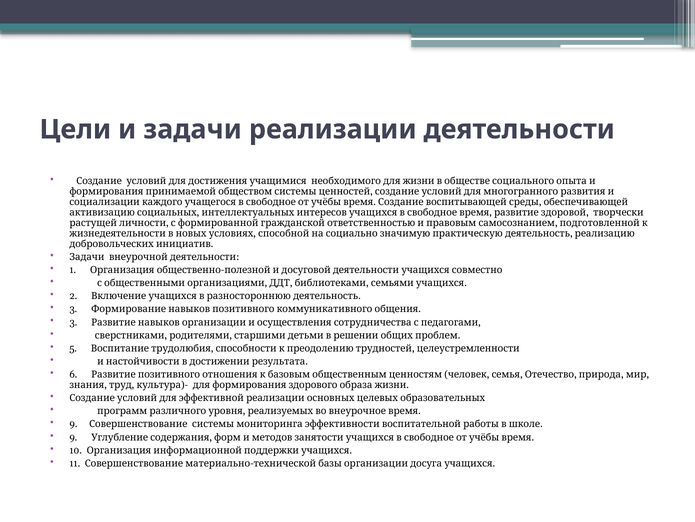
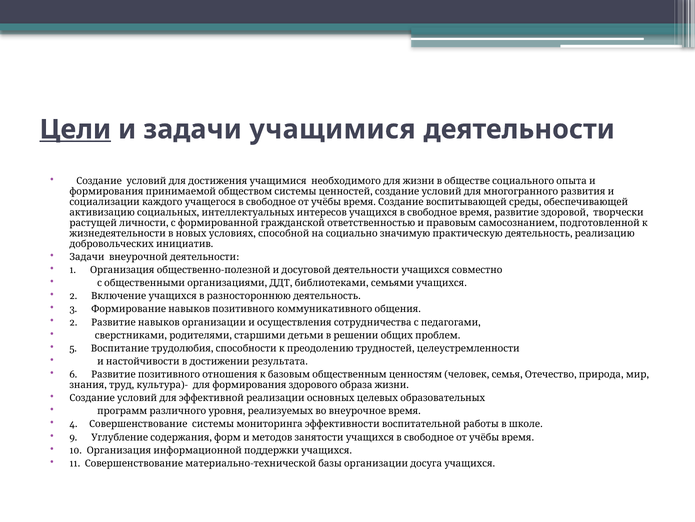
Цели underline: none -> present
реализации: реализации -> учащимися
3 at (73, 322): 3 -> 2
9 at (73, 424): 9 -> 4
